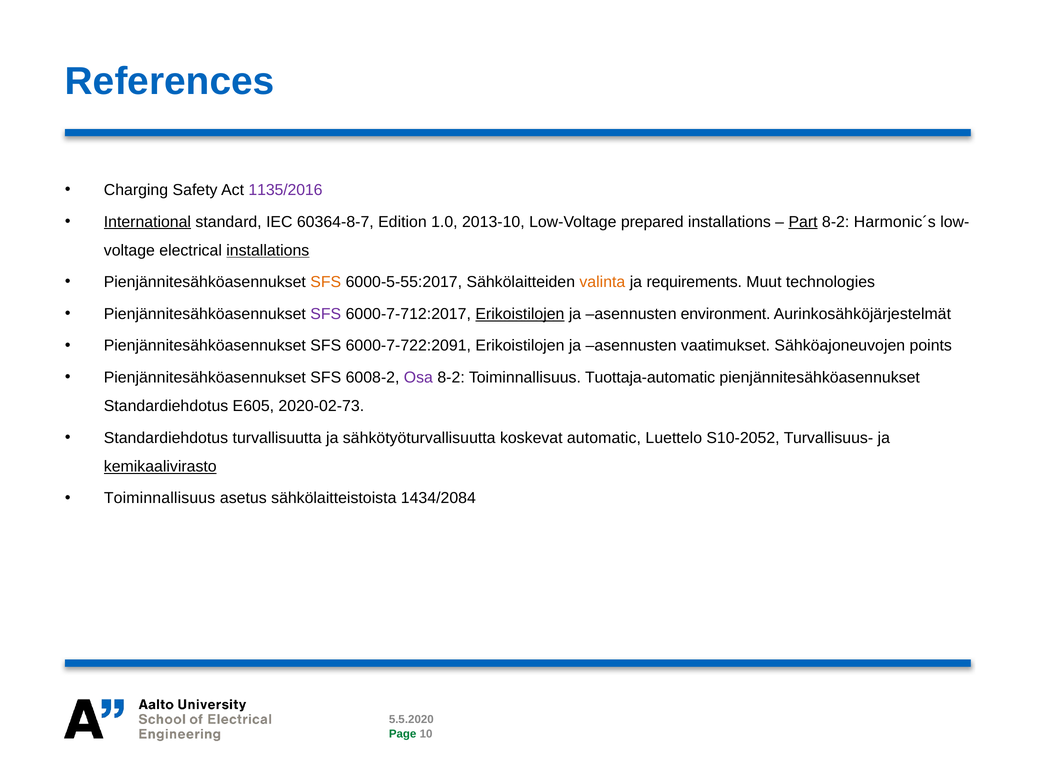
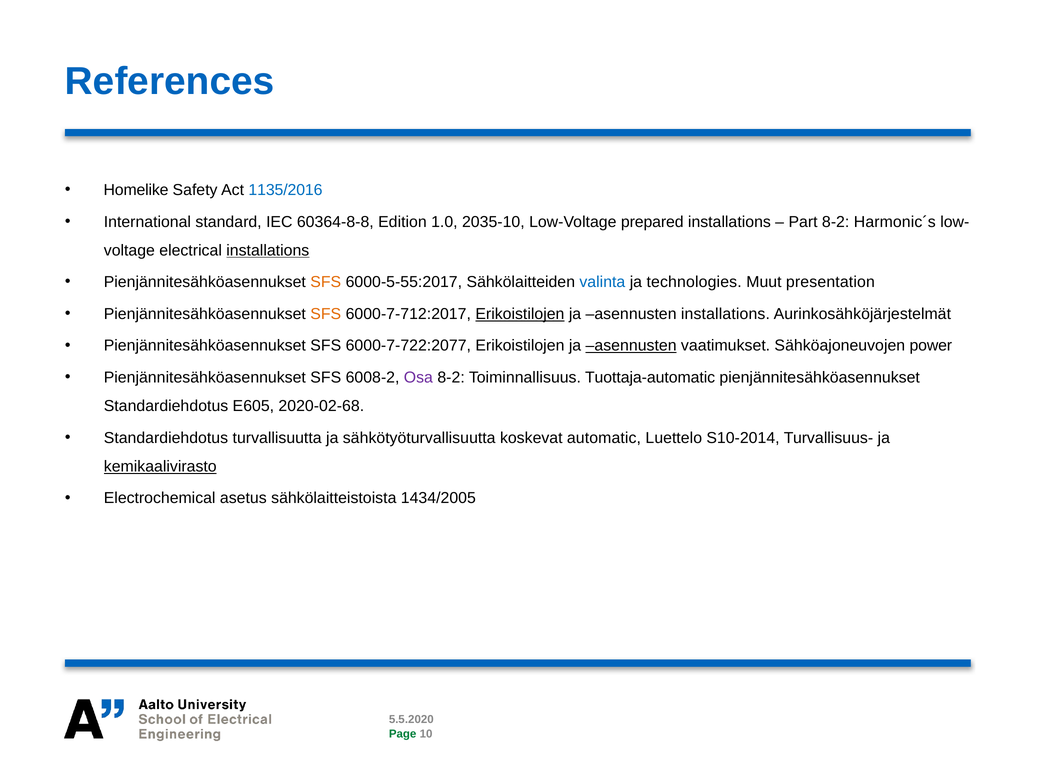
Charging: Charging -> Homelike
1135/2016 colour: purple -> blue
International underline: present -> none
60364-8-7: 60364-8-7 -> 60364-8-8
2013-10: 2013-10 -> 2035-10
Part underline: present -> none
valinta colour: orange -> blue
requirements: requirements -> technologies
technologies: technologies -> presentation
SFS at (326, 314) colour: purple -> orange
asennusten environment: environment -> installations
6000-7-722:2091: 6000-7-722:2091 -> 6000-7-722:2077
asennusten at (631, 346) underline: none -> present
points: points -> power
2020-02-73: 2020-02-73 -> 2020-02-68
S10-2052: S10-2052 -> S10-2014
Toiminnallisuus at (160, 498): Toiminnallisuus -> Electrochemical
1434/2084: 1434/2084 -> 1434/2005
